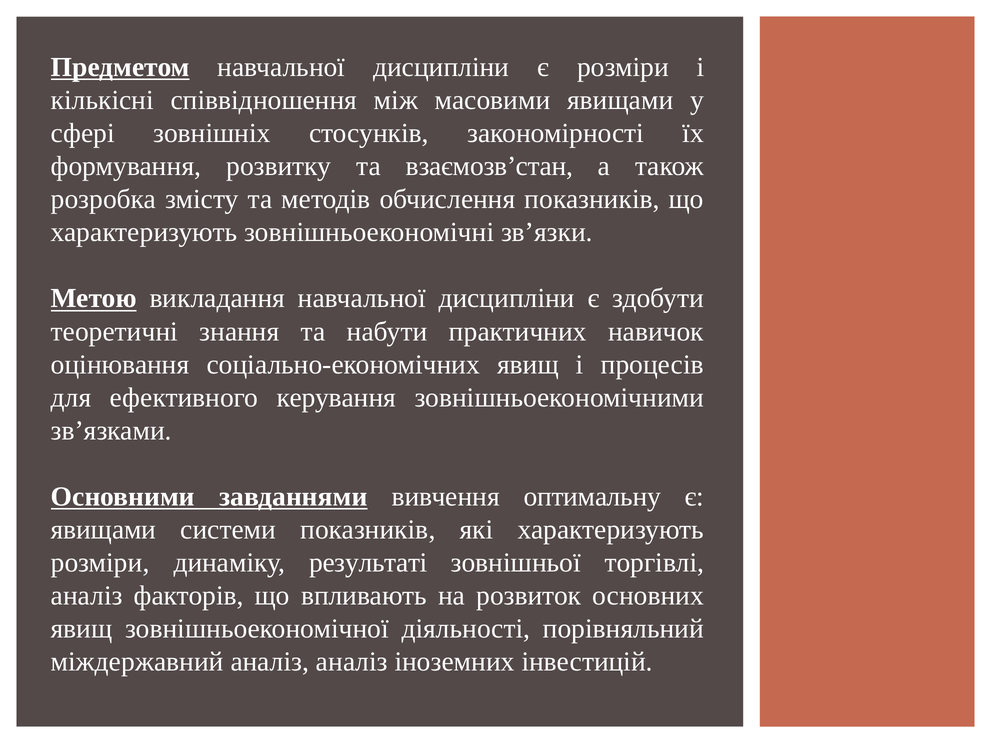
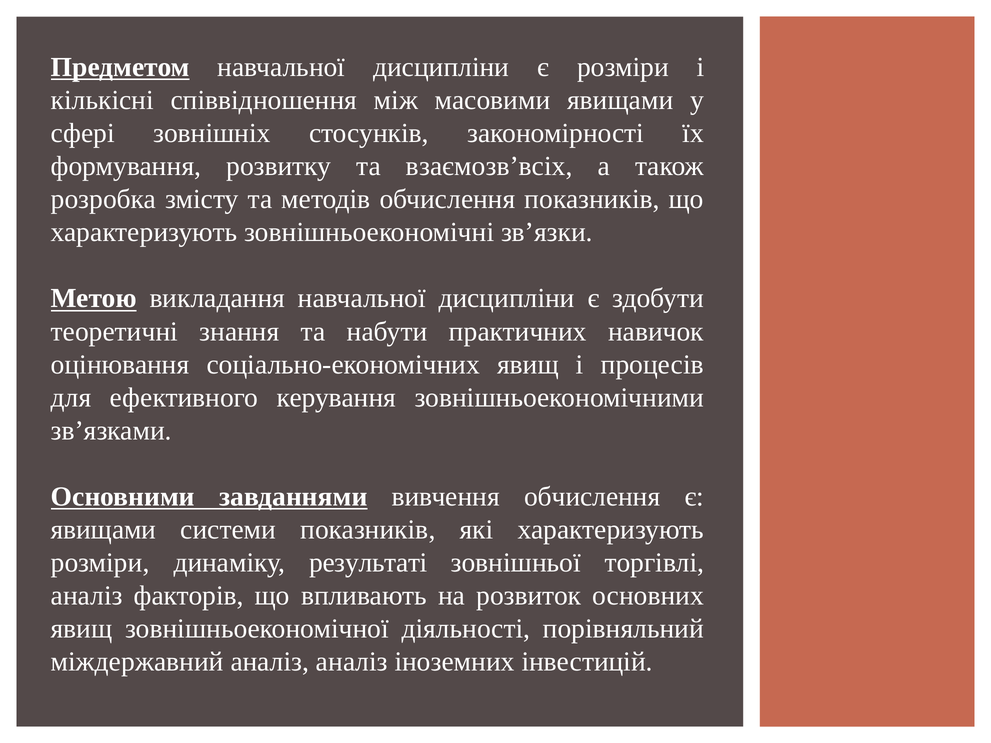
взаємозв’стан: взаємозв’стан -> взаємозв’всіх
вивчення оптимальну: оптимальну -> обчислення
